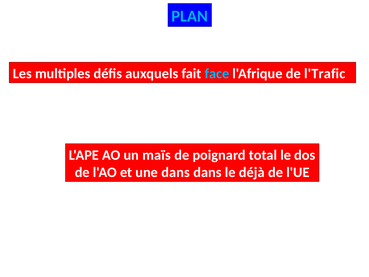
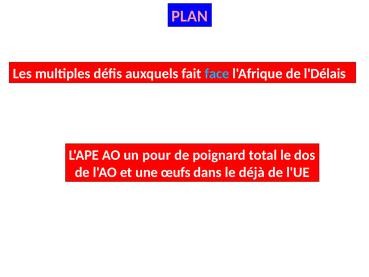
PLAN colour: light blue -> pink
l'Trafic: l'Trafic -> l'Délais
maïs: maïs -> pour
une dans: dans -> œufs
